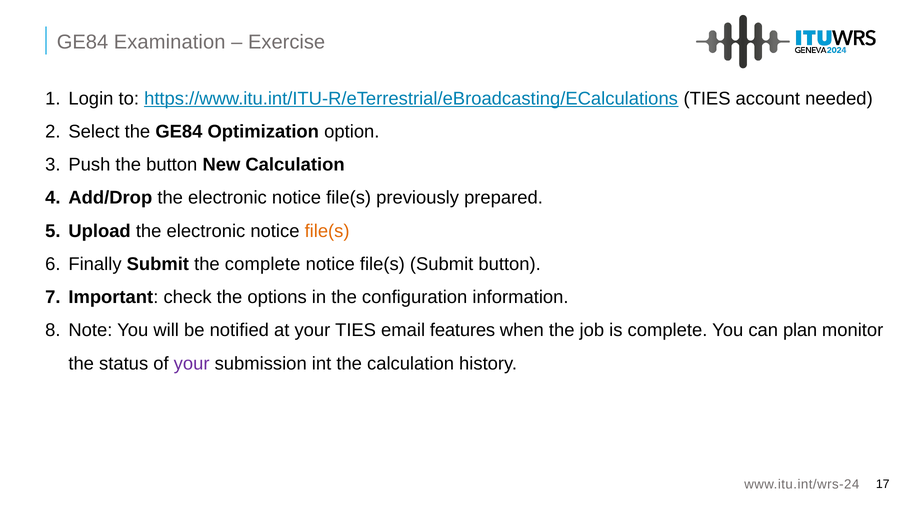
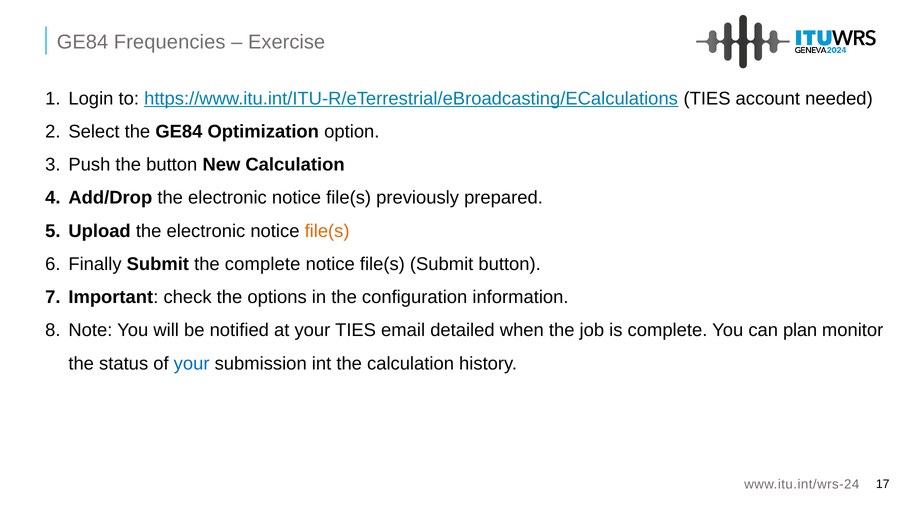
Examination: Examination -> Frequencies
features: features -> detailed
your at (192, 363) colour: purple -> blue
